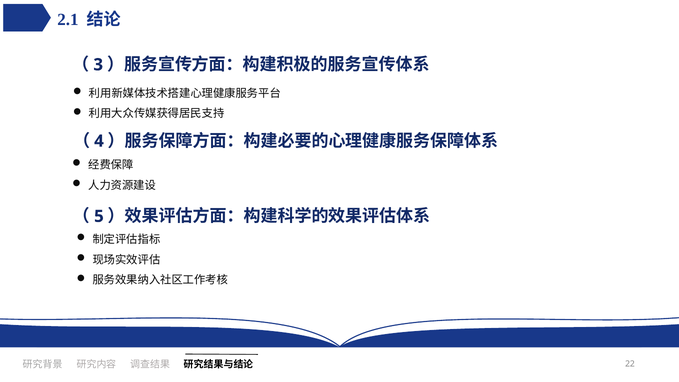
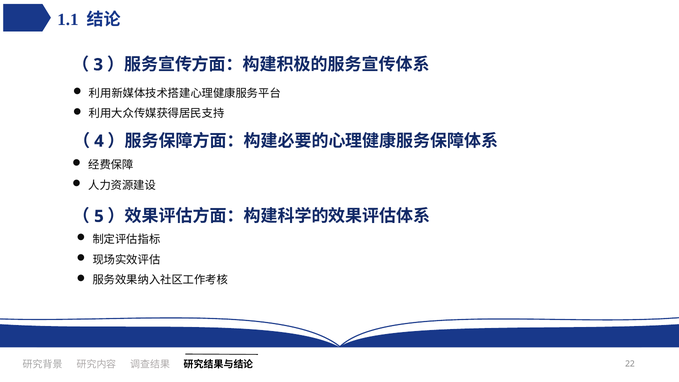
2.1: 2.1 -> 1.1
